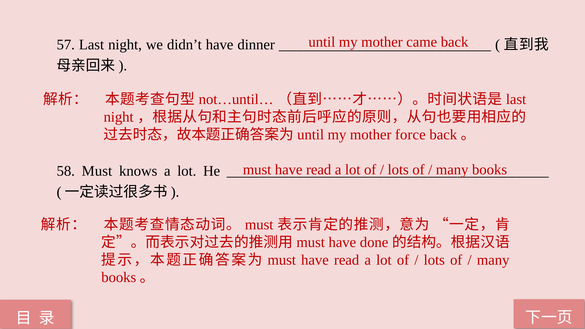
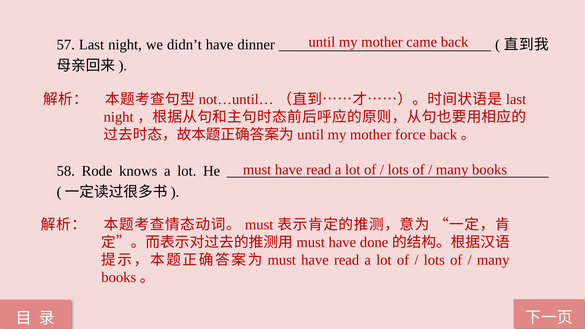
58 Must: Must -> Rode
